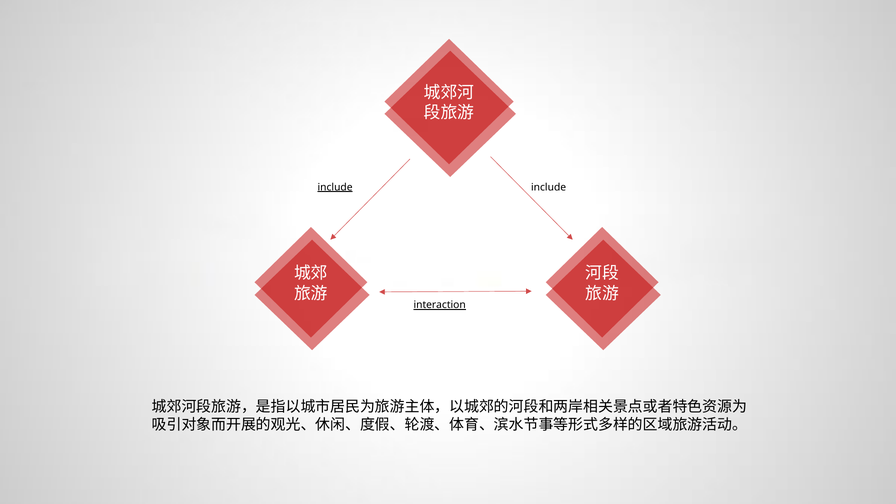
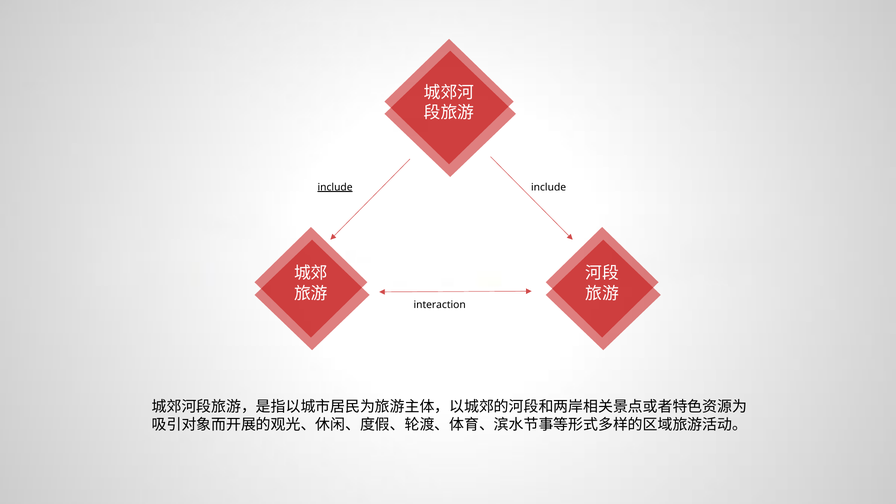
interaction underline: present -> none
